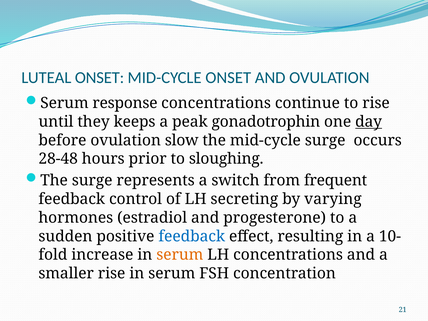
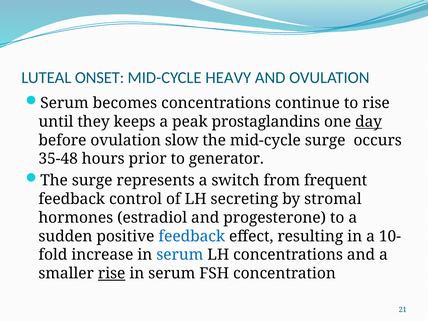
MID-CYCLE ONSET: ONSET -> HEAVY
response: response -> becomes
gonadotrophin: gonadotrophin -> prostaglandins
28-48: 28-48 -> 35-48
sloughing: sloughing -> generator
varying: varying -> stromal
serum at (180, 255) colour: orange -> blue
rise at (112, 273) underline: none -> present
